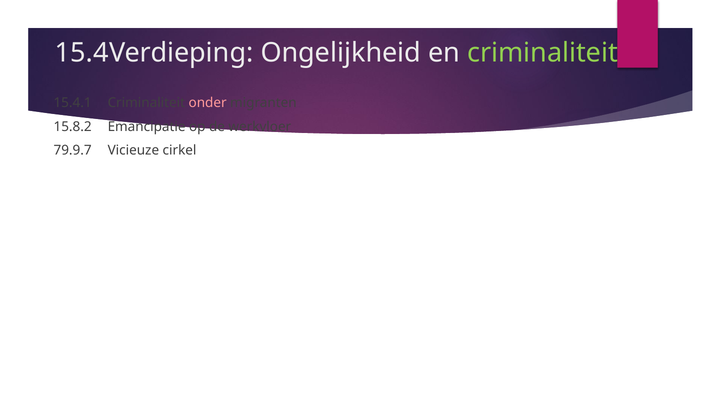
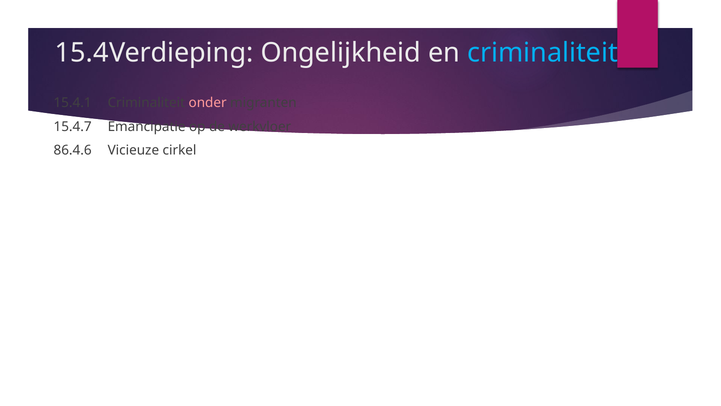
criminaliteit at (543, 53) colour: light green -> light blue
15.8.2: 15.8.2 -> 15.4.7
79.9.7: 79.9.7 -> 86.4.6
